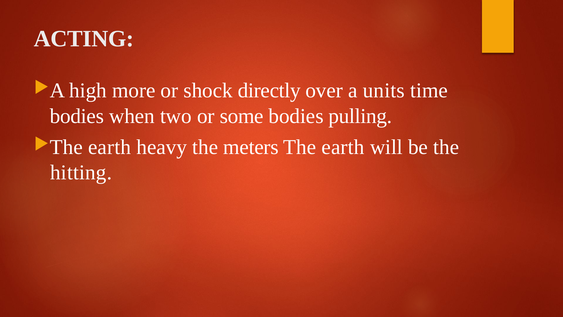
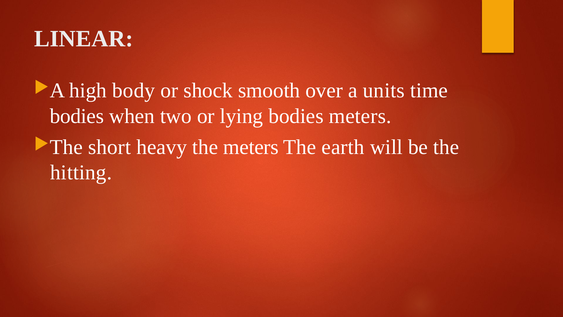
ACTING: ACTING -> LINEAR
more: more -> body
directly: directly -> smooth
some: some -> lying
bodies pulling: pulling -> meters
earth at (110, 147): earth -> short
